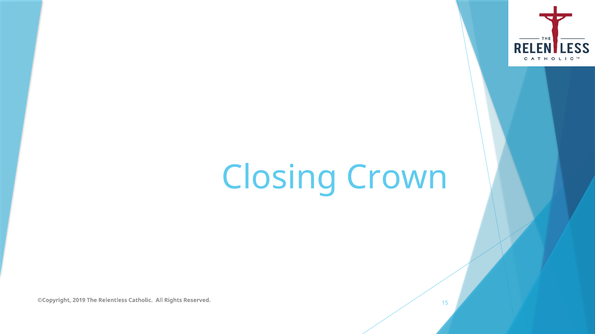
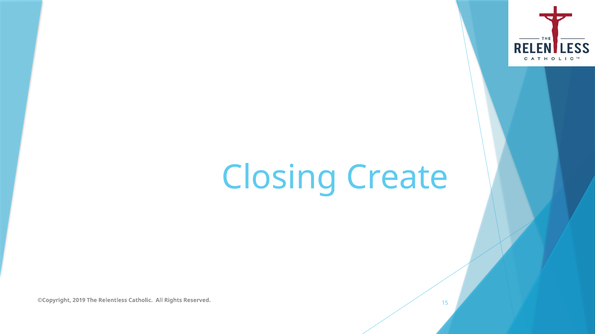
Crown: Crown -> Create
